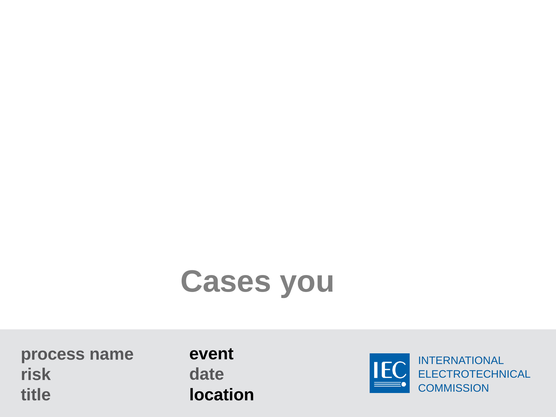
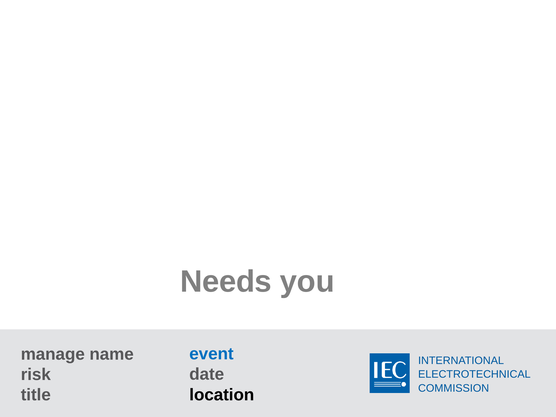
Cases: Cases -> Needs
event colour: black -> blue
process: process -> manage
